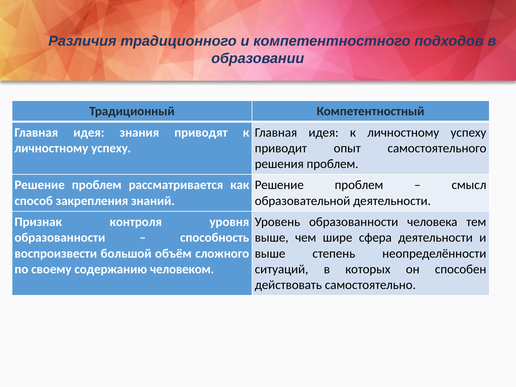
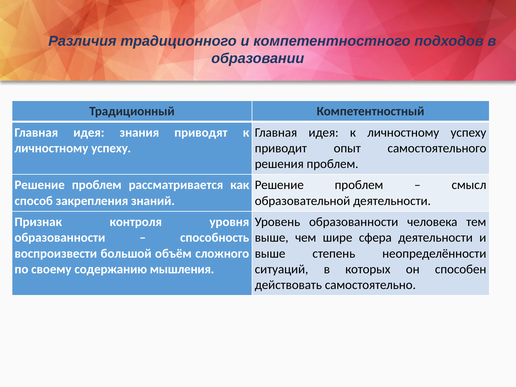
человеком: человеком -> мышления
